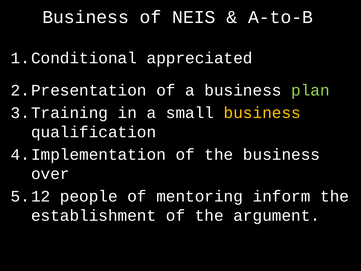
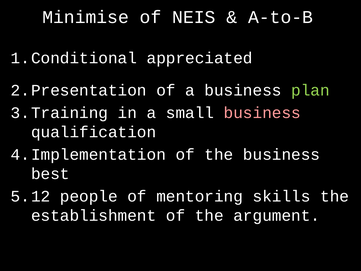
Business at (86, 17): Business -> Minimise
business at (262, 113) colour: yellow -> pink
over: over -> best
inform: inform -> skills
